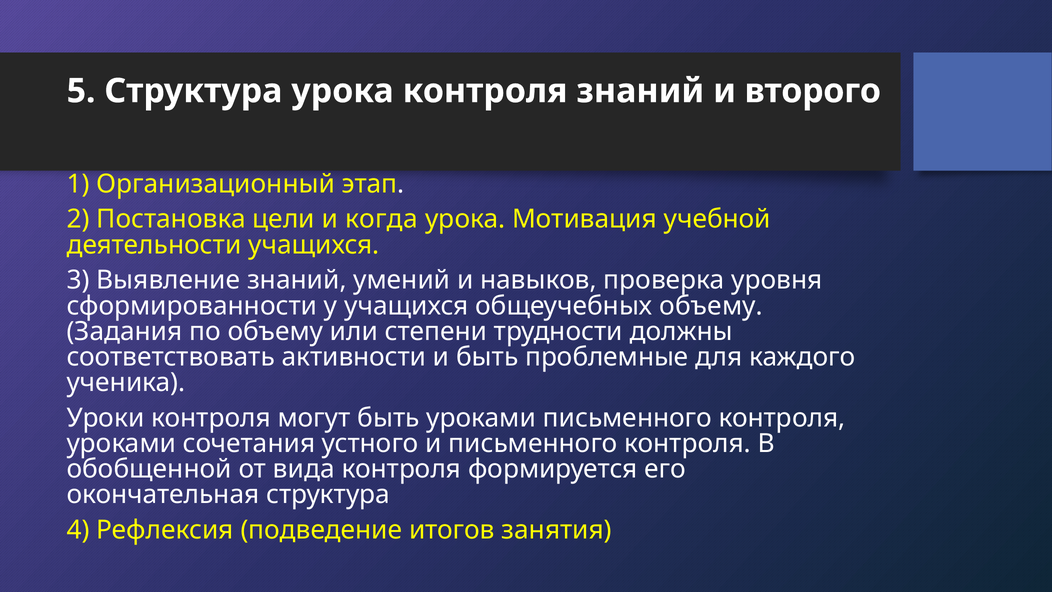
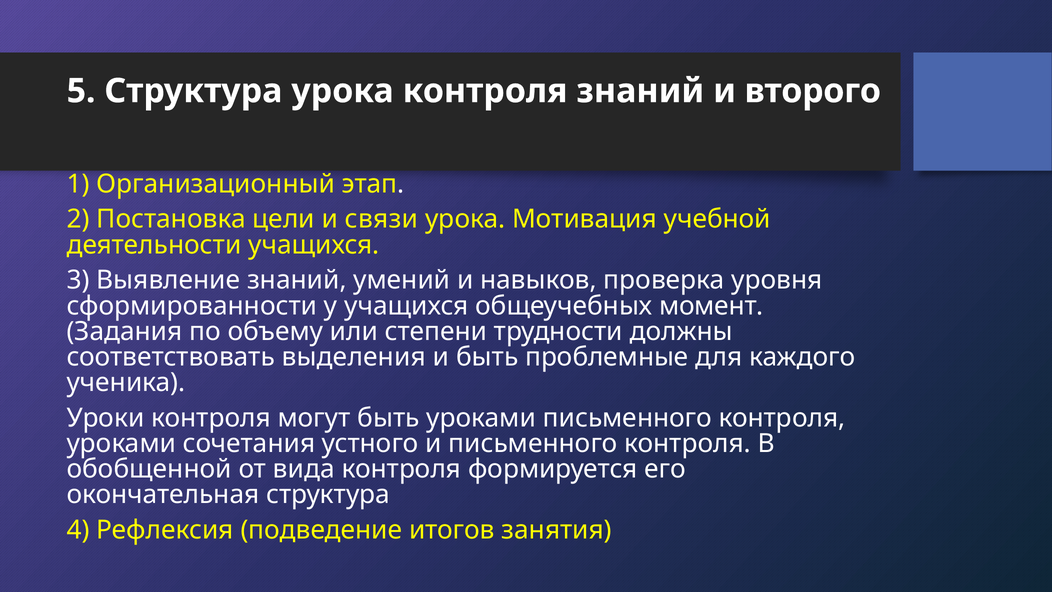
когда: когда -> связи
общеучебных объему: объему -> момент
активности: активности -> выделения
